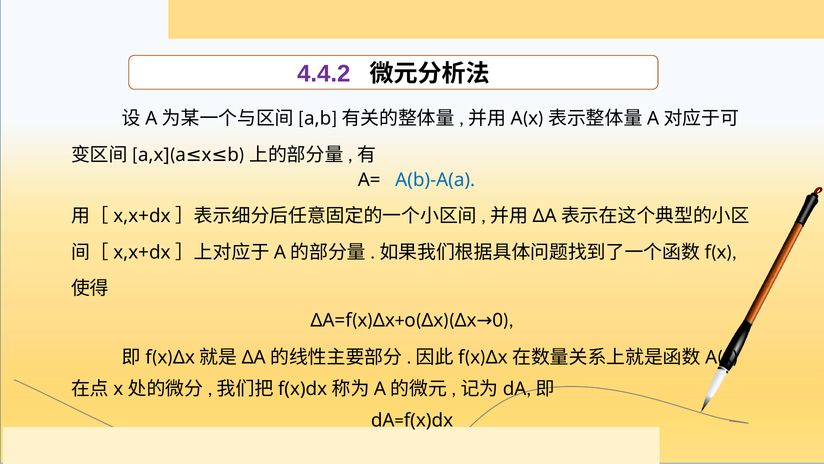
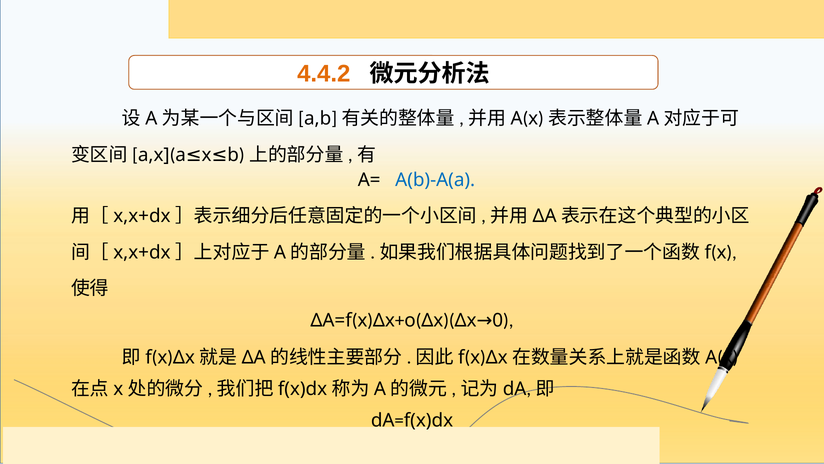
4.4.2 colour: purple -> orange
